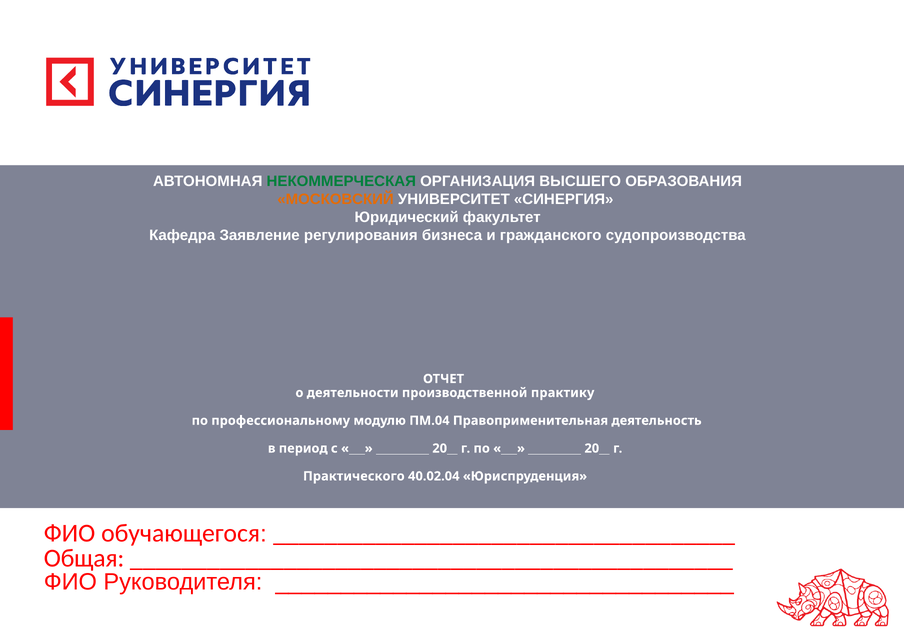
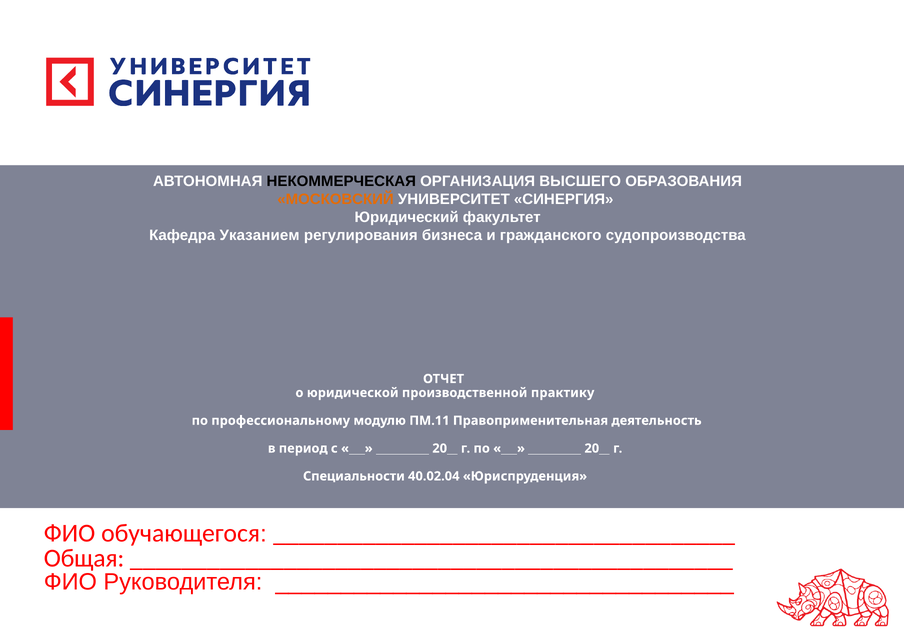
НЕКОММЕРЧЕСКАЯ colour: green -> black
Заявление: Заявление -> Указанием
деятельности: деятельности -> юридической
ПМ.04: ПМ.04 -> ПМ.11
Практического: Практического -> Специальности
